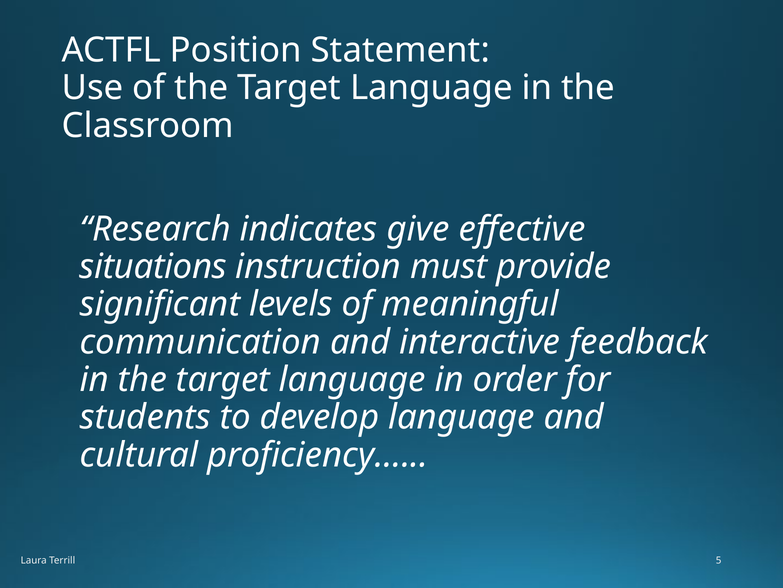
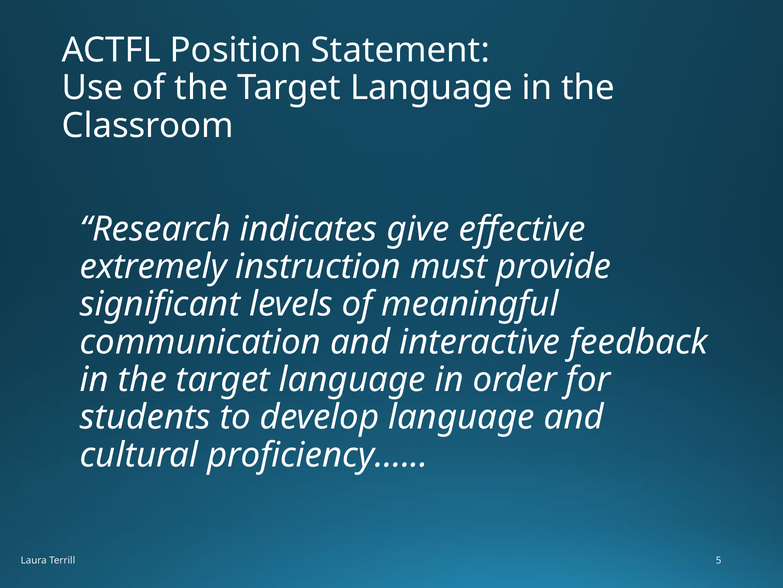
situations: situations -> extremely
